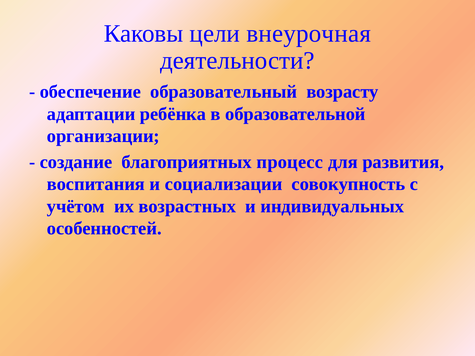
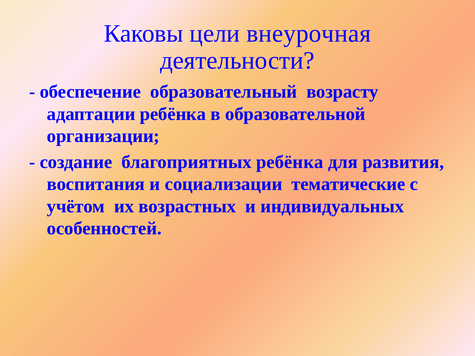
благоприятных процесс: процесс -> ребёнка
совокупность: совокупность -> тематические
